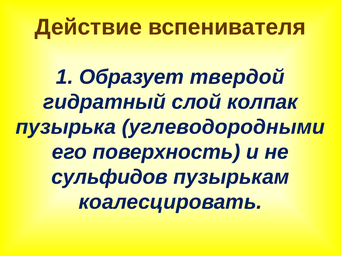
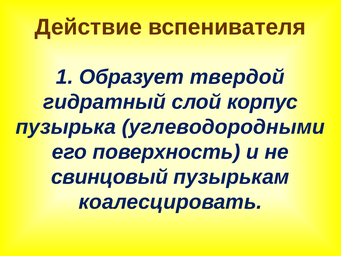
колпак: колпак -> корпус
сульфидов: сульфидов -> свинцовый
